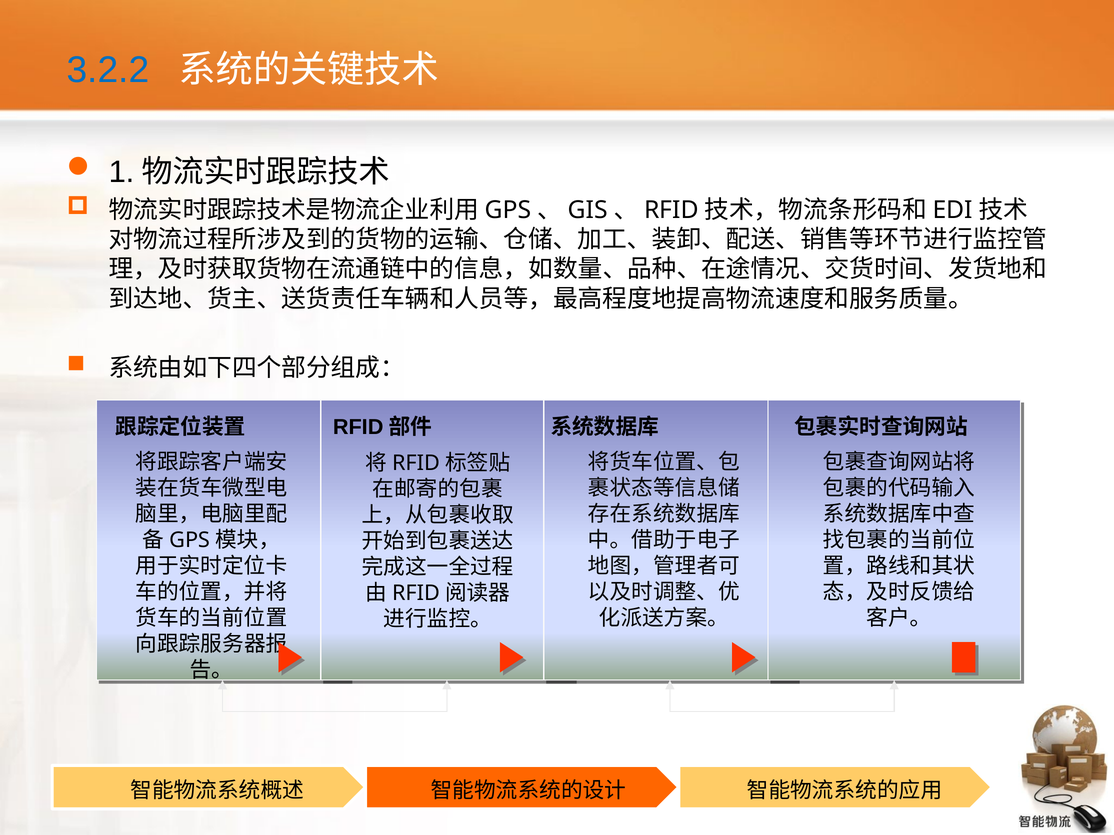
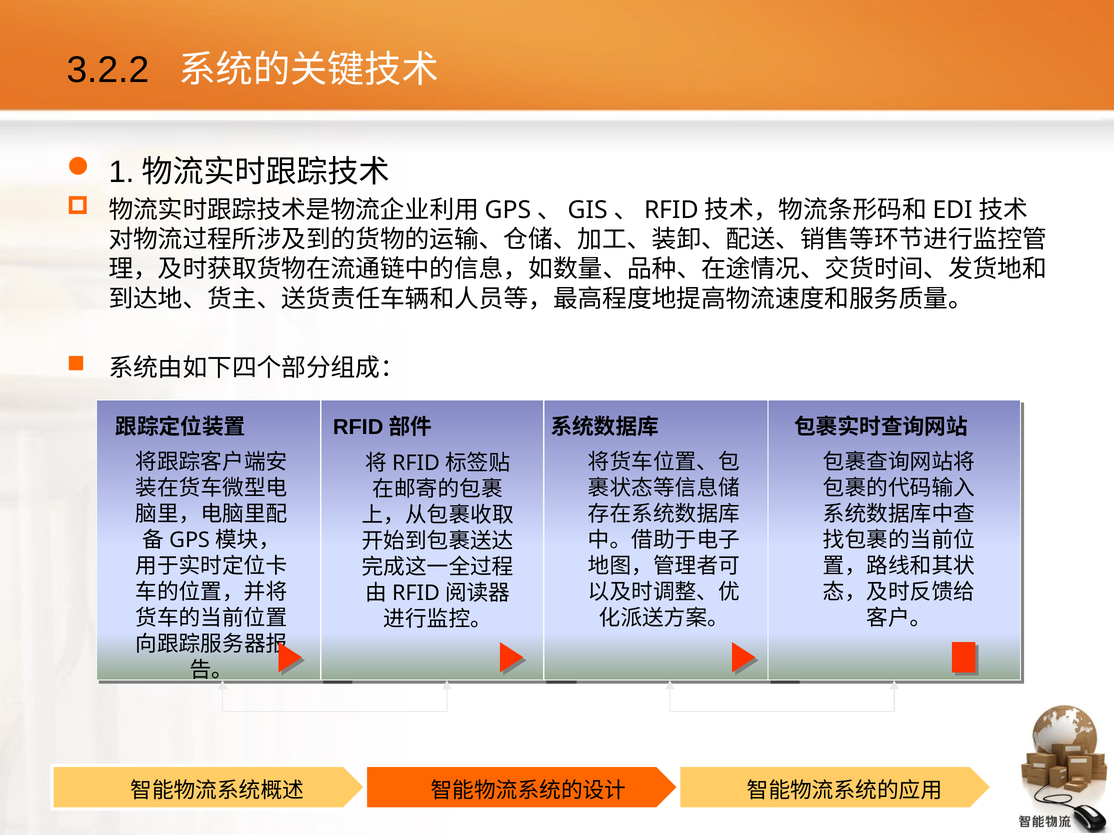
3.2.2 colour: blue -> black
